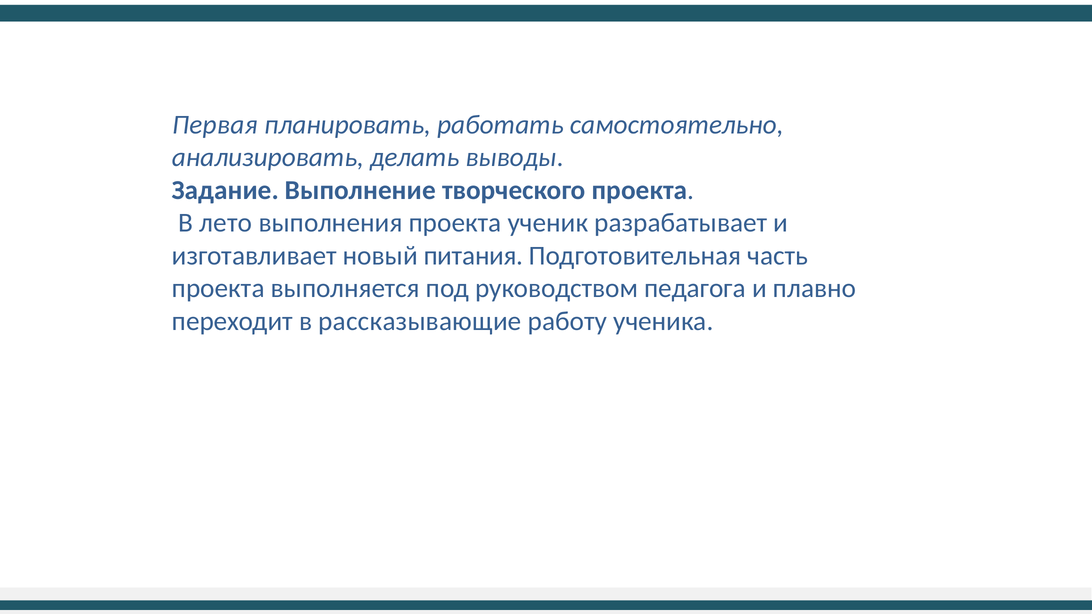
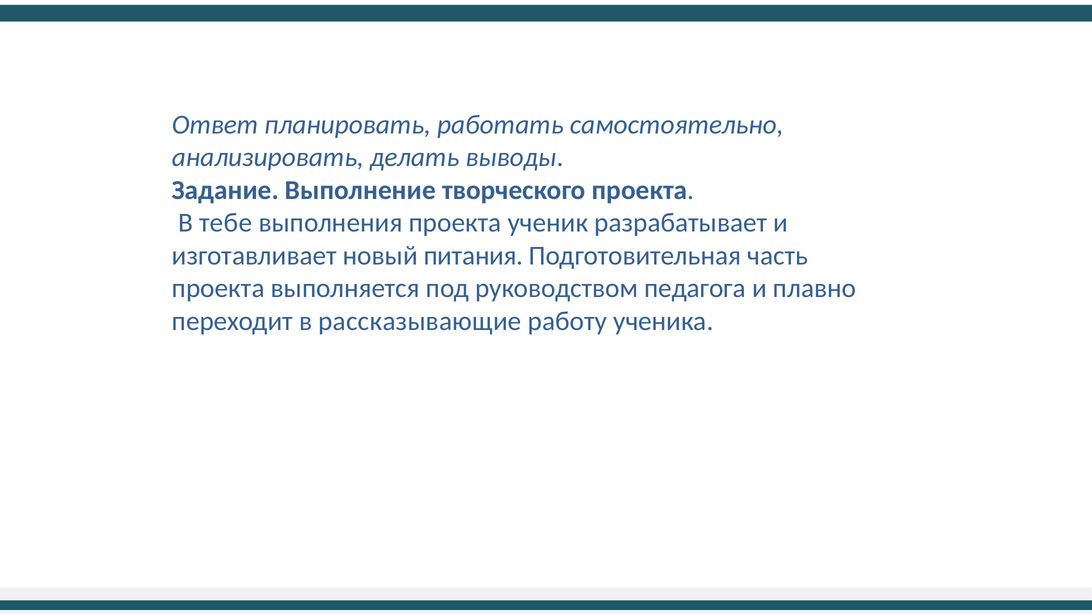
Первая: Первая -> Ответ
лето: лето -> тебе
